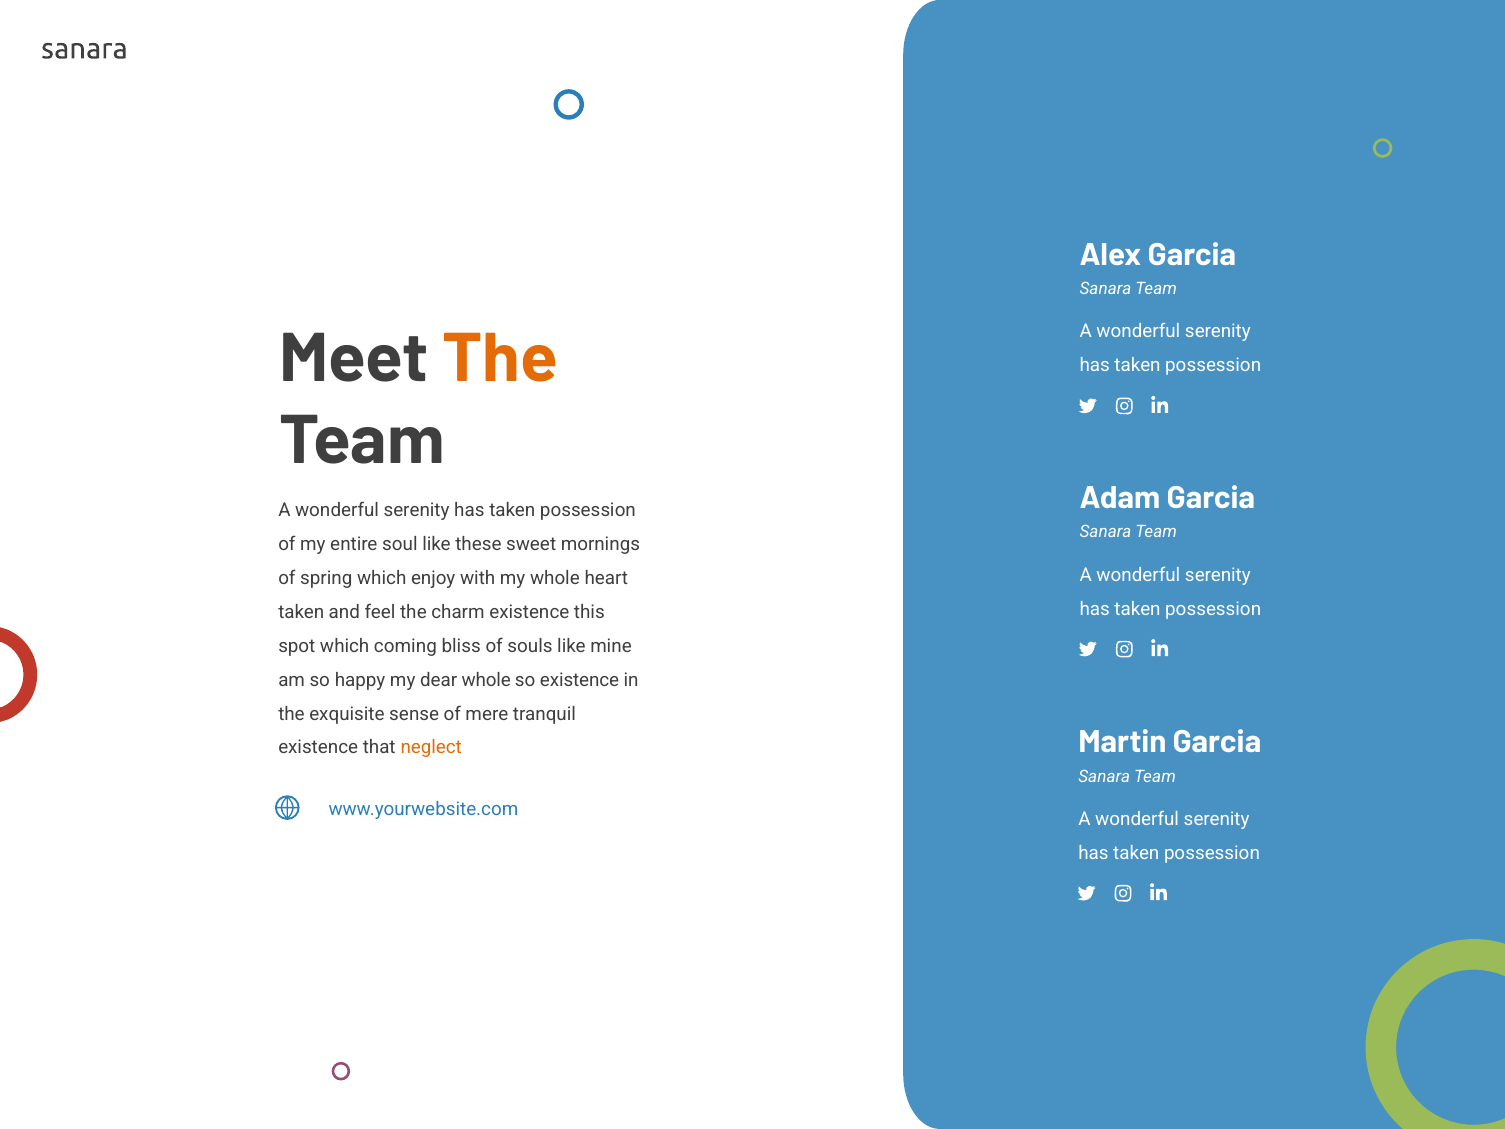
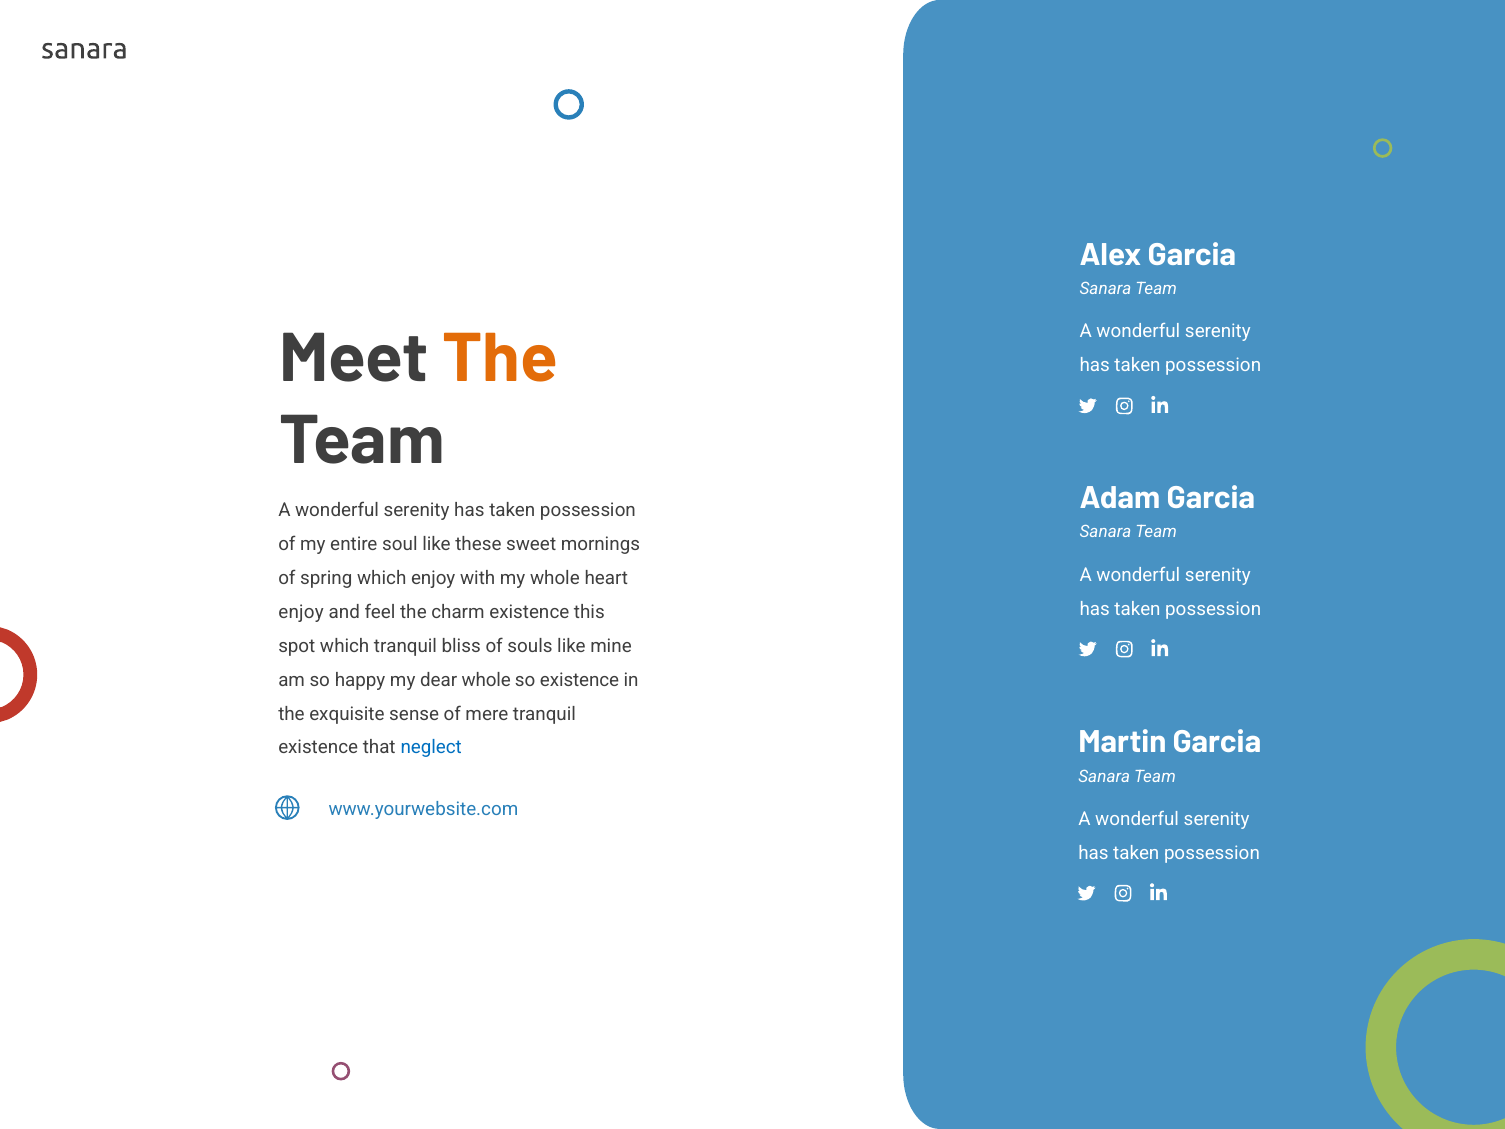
taken at (301, 612): taken -> enjoy
which coming: coming -> tranquil
neglect colour: orange -> blue
